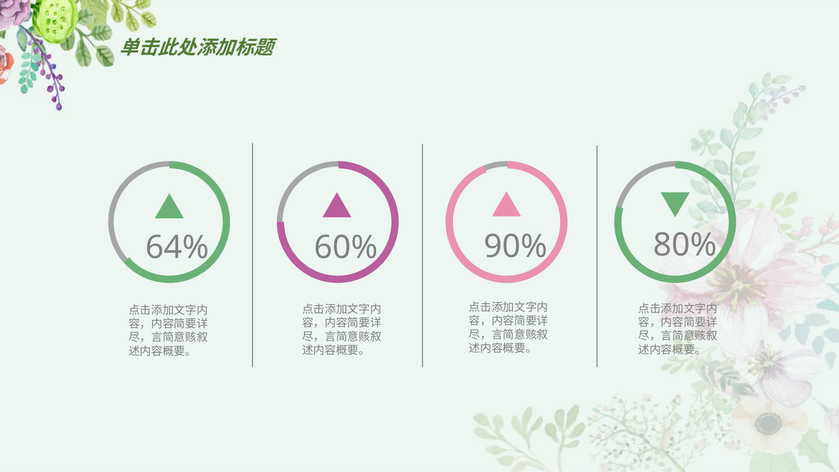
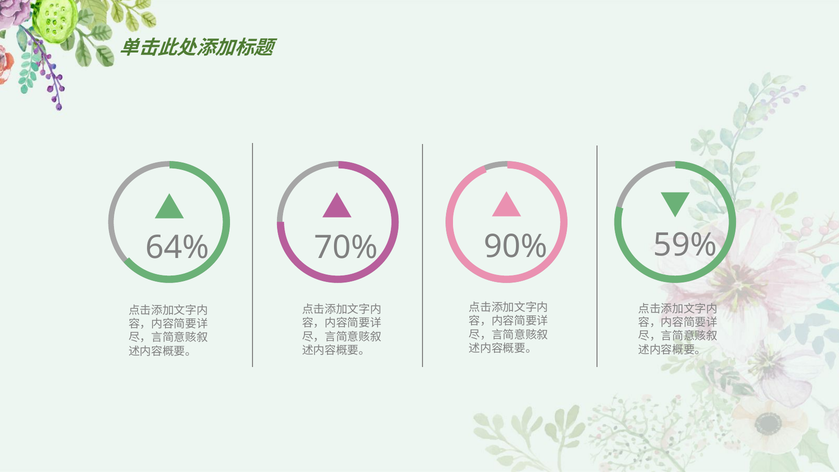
60%: 60% -> 70%
80%: 80% -> 59%
